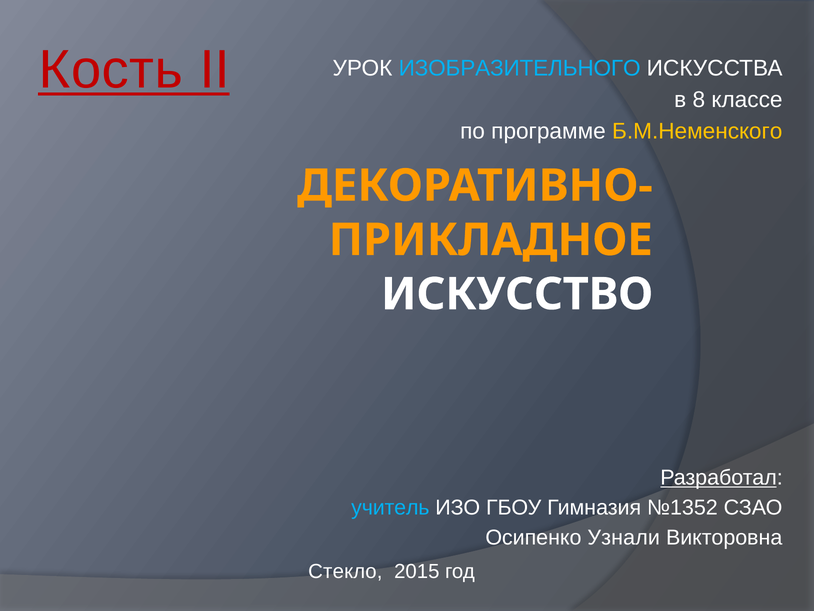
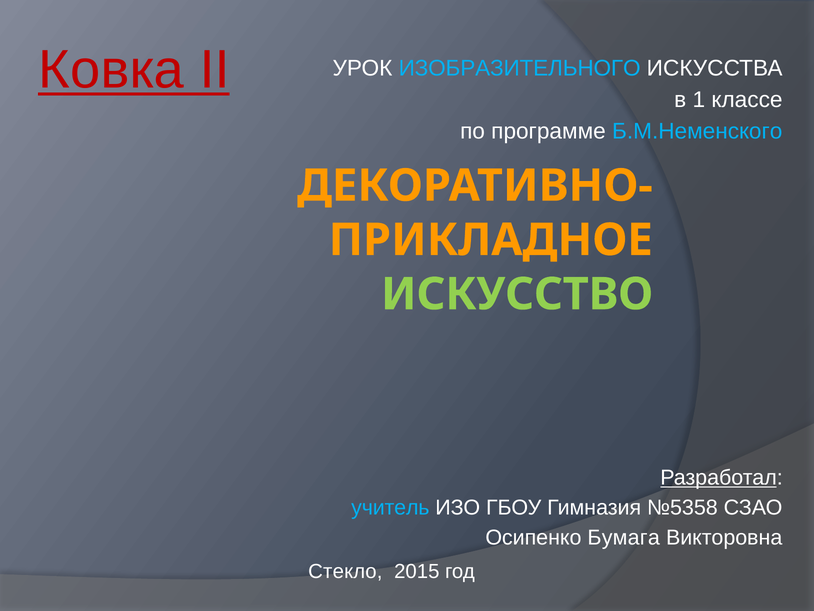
Кость: Кость -> Ковка
8: 8 -> 1
Б.М.Неменского colour: yellow -> light blue
ИСКУССТВО colour: white -> light green
№1352: №1352 -> №5358
Узнали: Узнали -> Бумага
